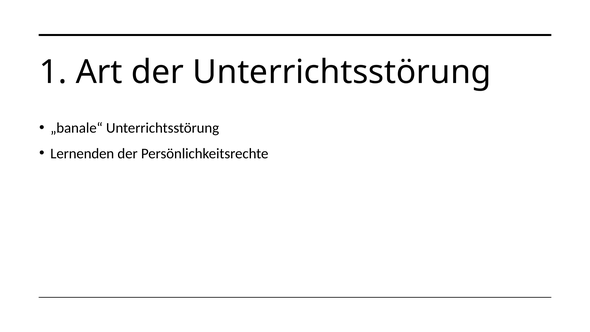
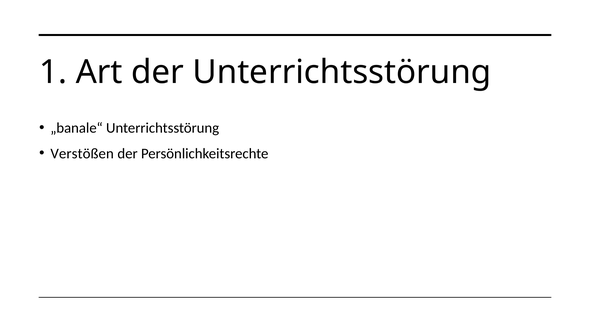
Lernenden: Lernenden -> Verstößen
